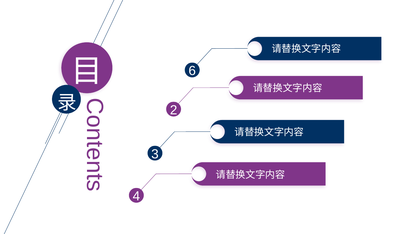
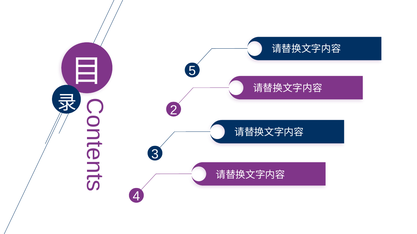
6: 6 -> 5
